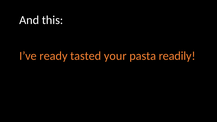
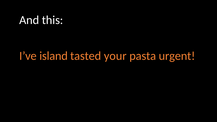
ready: ready -> island
readily: readily -> urgent
